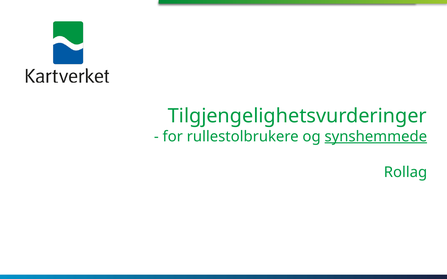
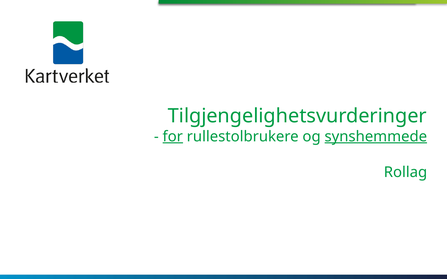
for underline: none -> present
